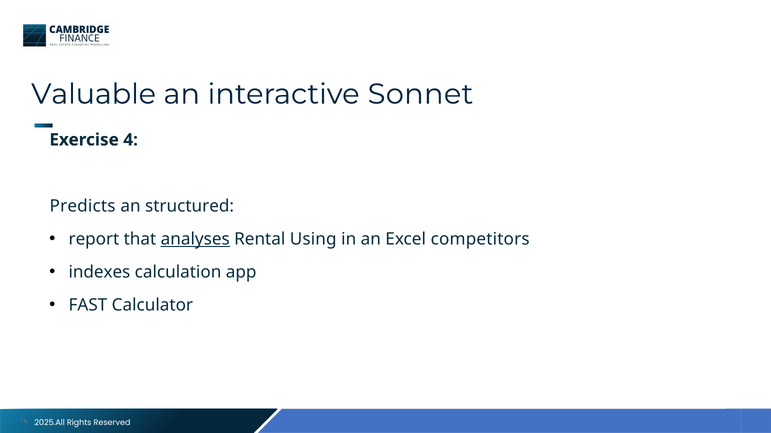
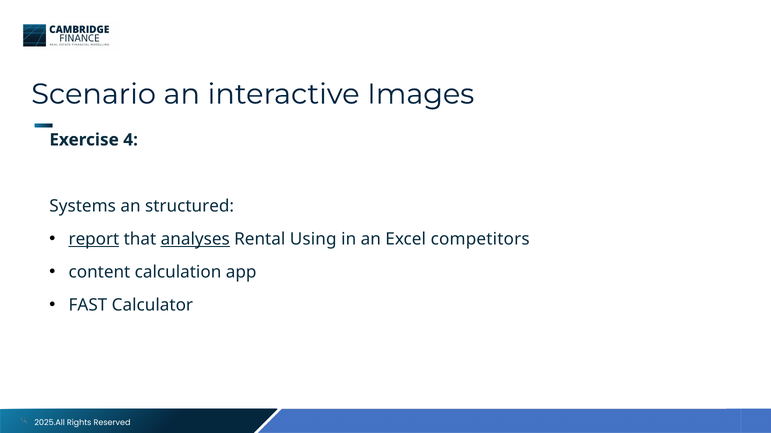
Valuable: Valuable -> Scenario
Sonnet: Sonnet -> Images
Predicts: Predicts -> Systems
report underline: none -> present
indexes: indexes -> content
